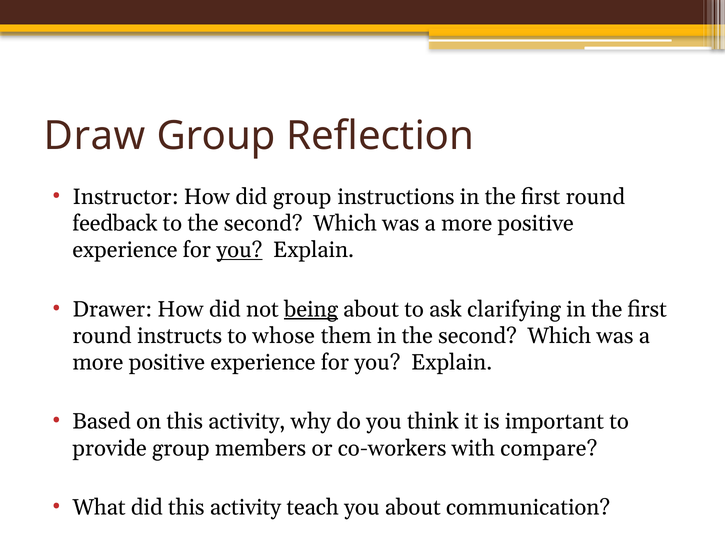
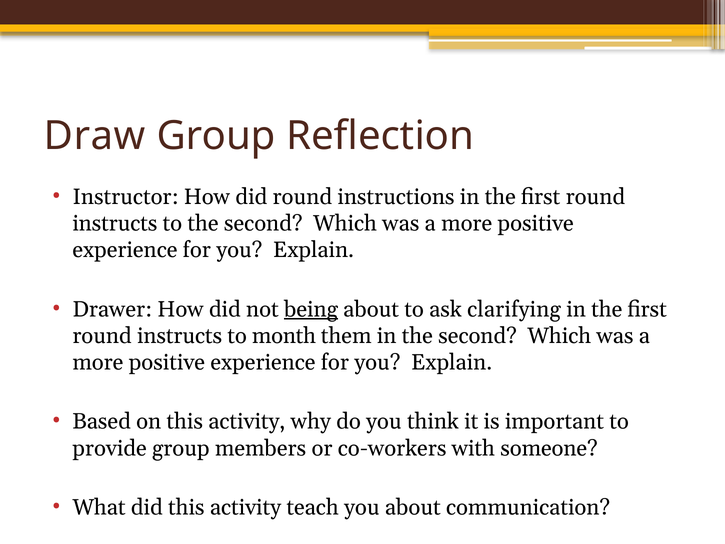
did group: group -> round
feedback at (115, 223): feedback -> instructs
you at (239, 250) underline: present -> none
whose: whose -> month
compare: compare -> someone
